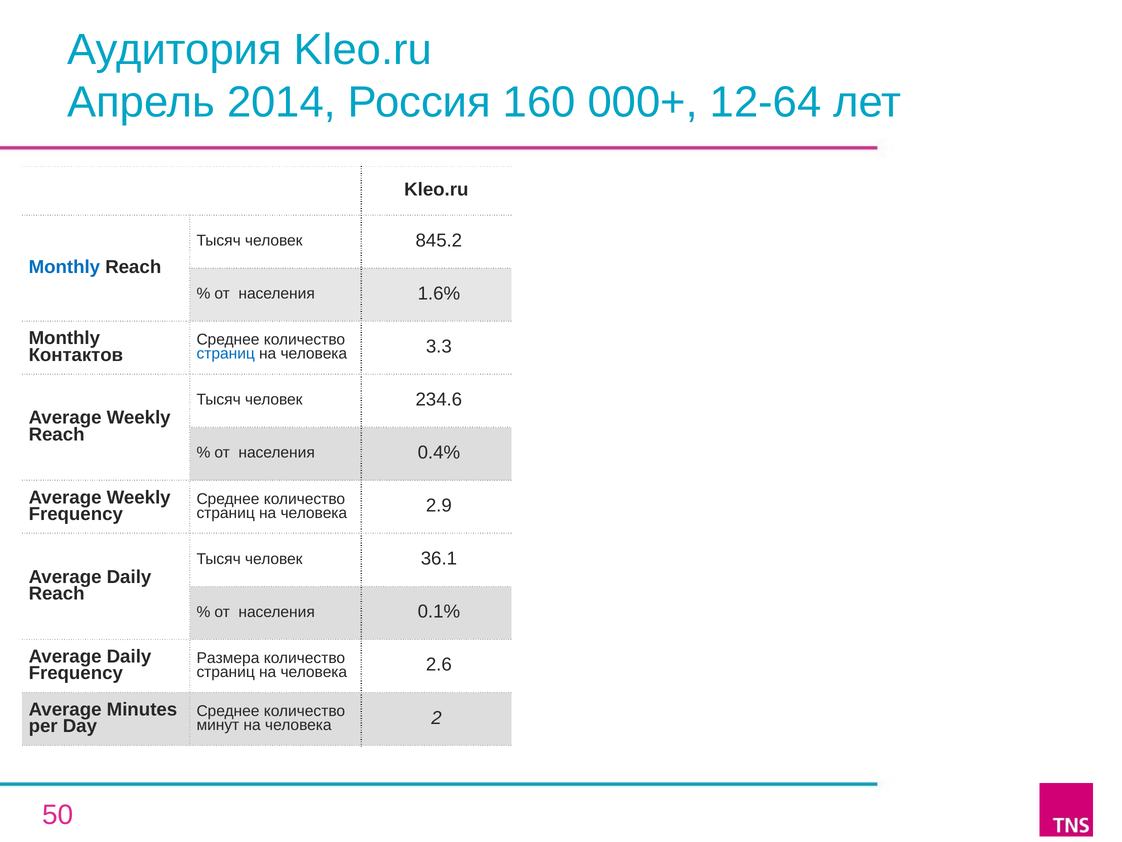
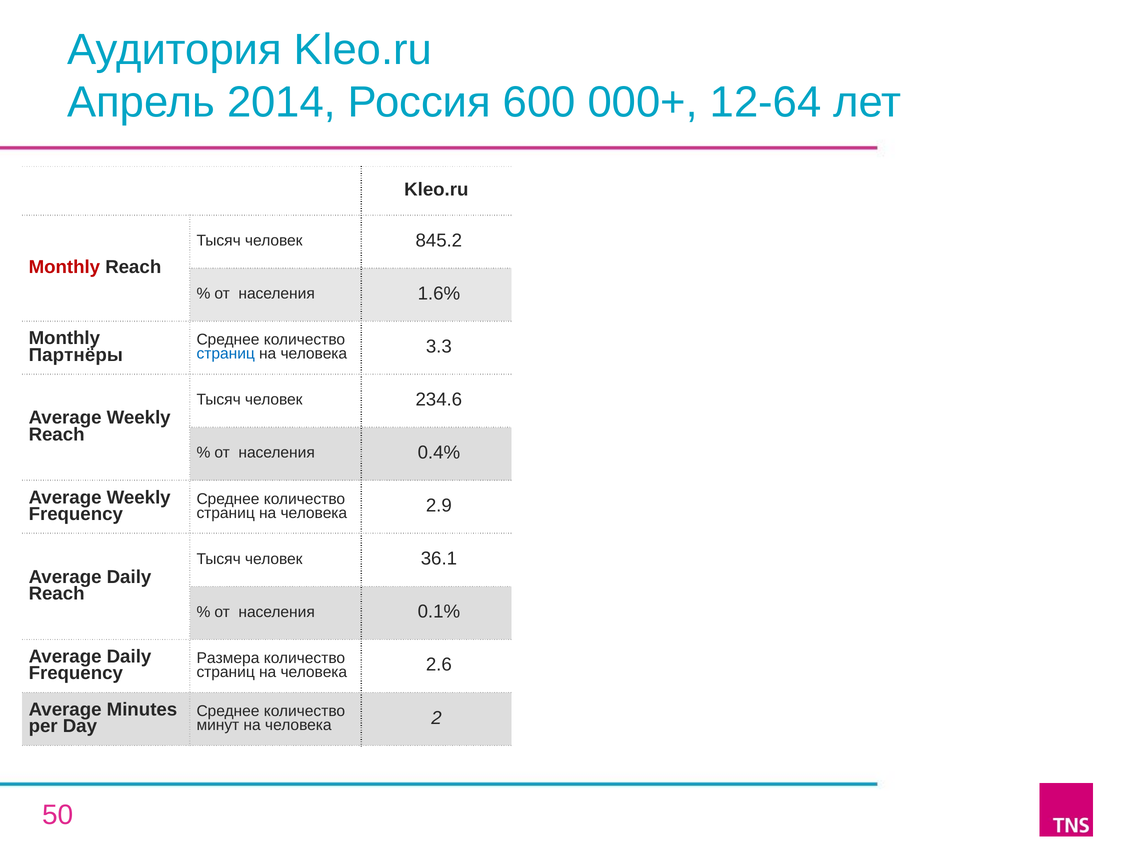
160: 160 -> 600
Monthly at (64, 267) colour: blue -> red
Контактов: Контактов -> Партнёры
